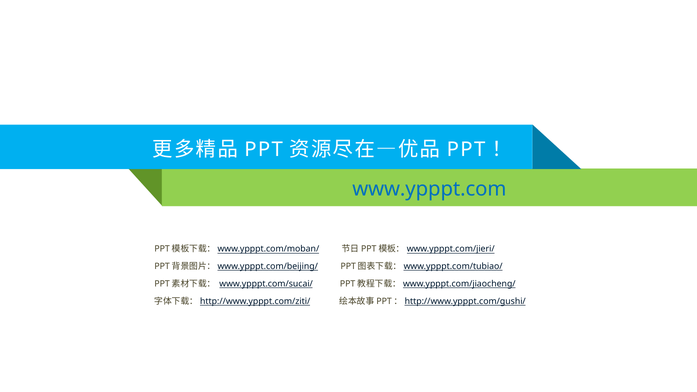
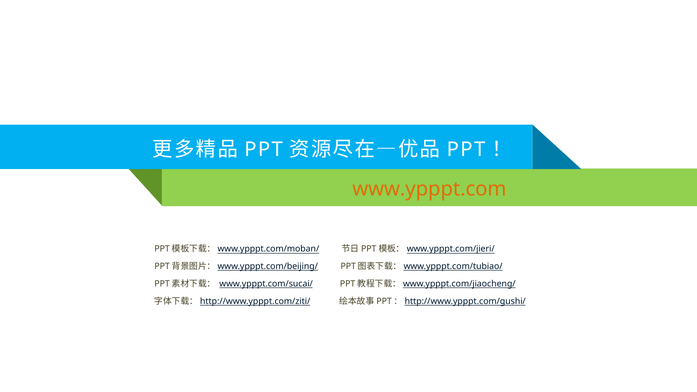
www.ypppt.com colour: blue -> orange
